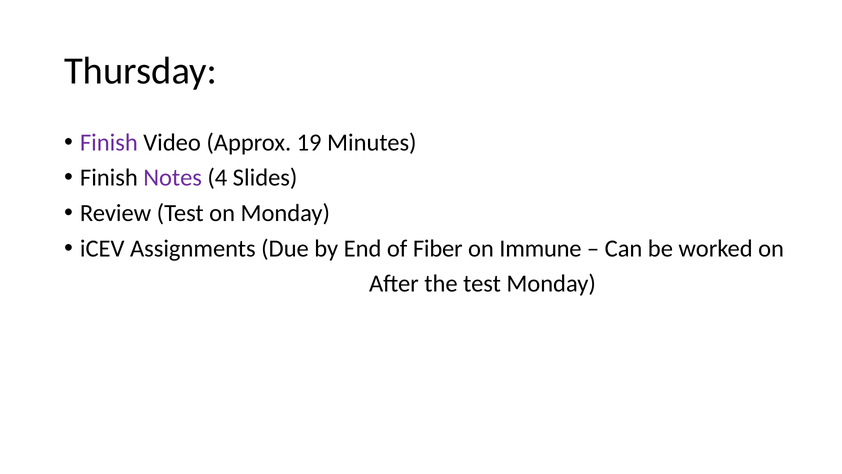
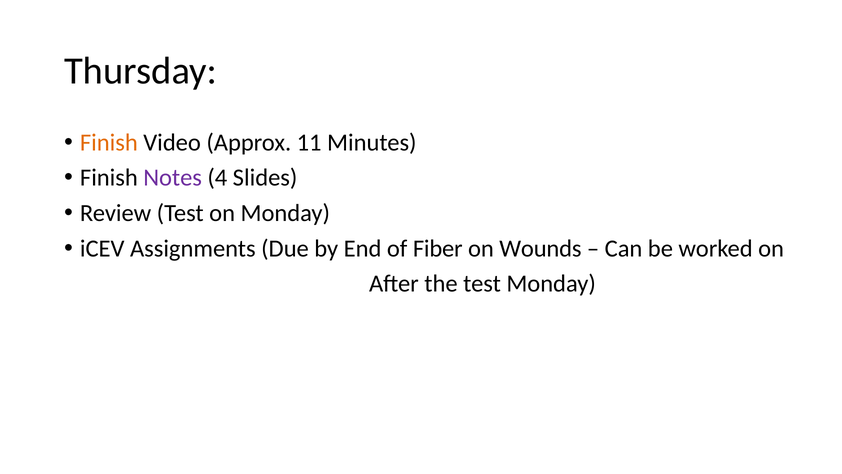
Finish at (109, 142) colour: purple -> orange
19: 19 -> 11
Immune: Immune -> Wounds
